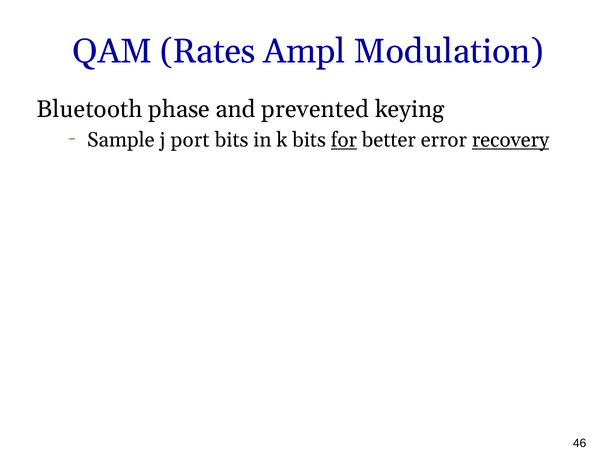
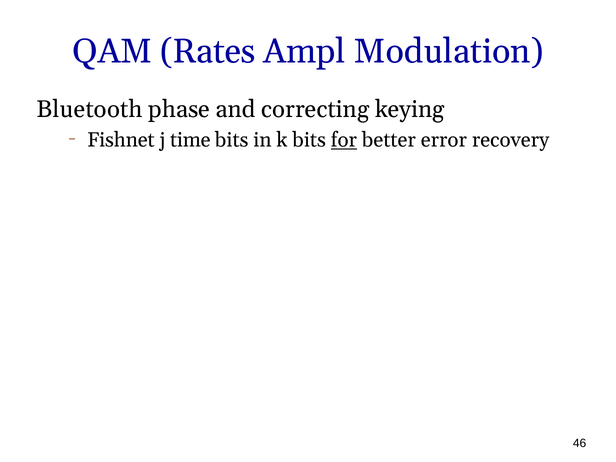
prevented: prevented -> correcting
Sample: Sample -> Fishnet
port: port -> time
recovery underline: present -> none
